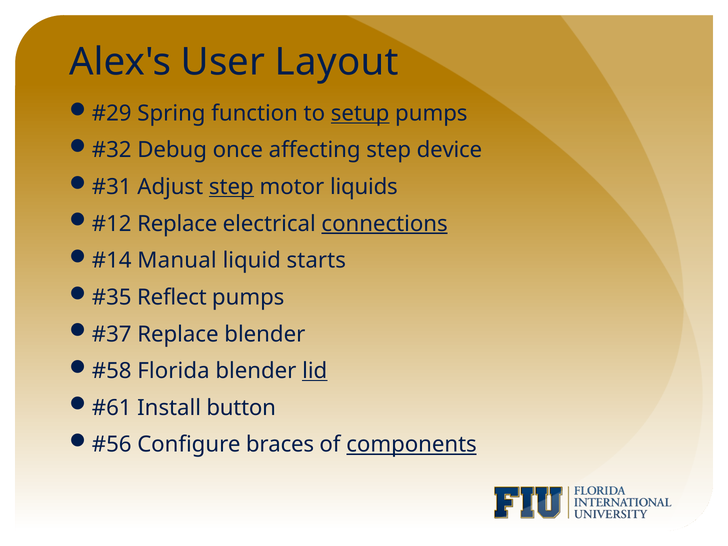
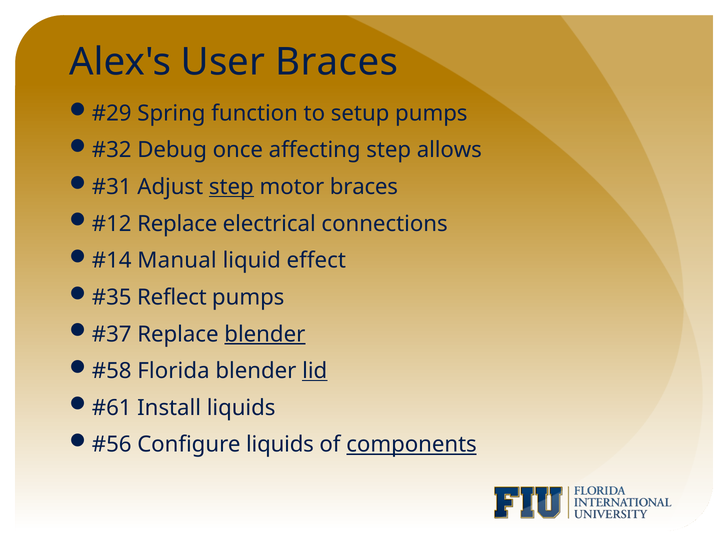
User Layout: Layout -> Braces
setup underline: present -> none
device: device -> allows
motor liquids: liquids -> braces
connections underline: present -> none
starts: starts -> effect
blender at (265, 334) underline: none -> present
Install button: button -> liquids
Configure braces: braces -> liquids
